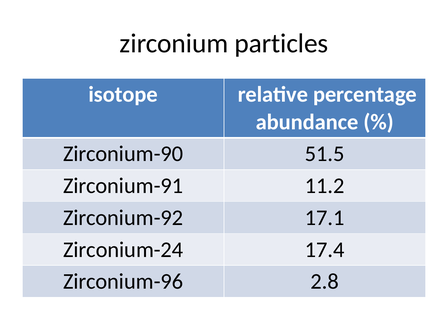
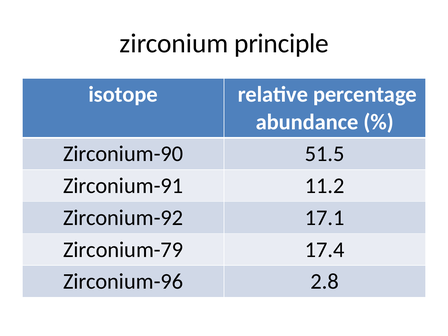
particles: particles -> principle
Zirconium-24: Zirconium-24 -> Zirconium-79
